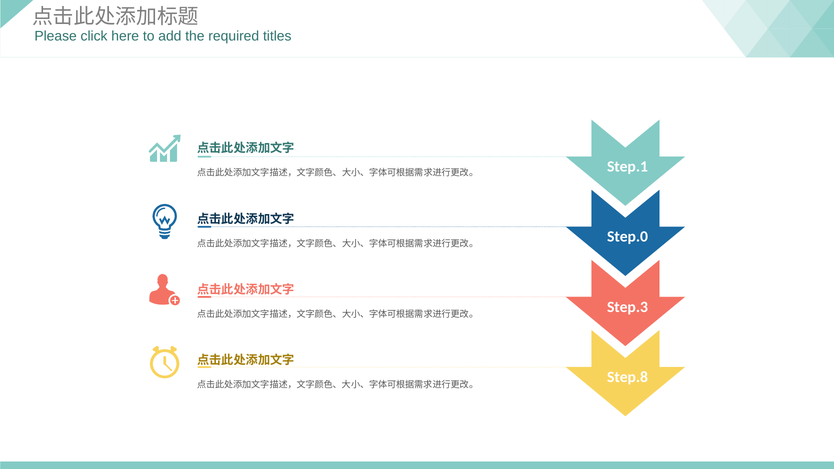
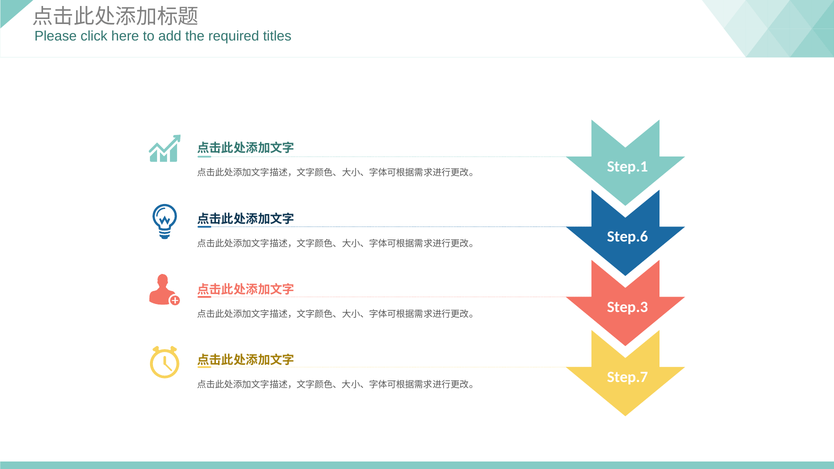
Step.0: Step.0 -> Step.6
Step.8: Step.8 -> Step.7
